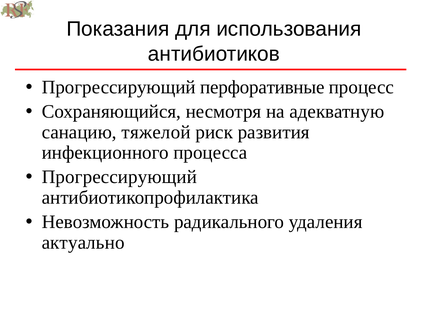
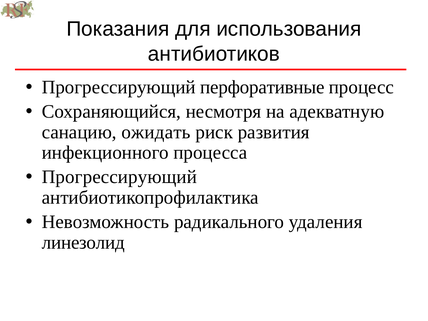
тяжелой: тяжелой -> ожидать
актуально: актуально -> линезолид
